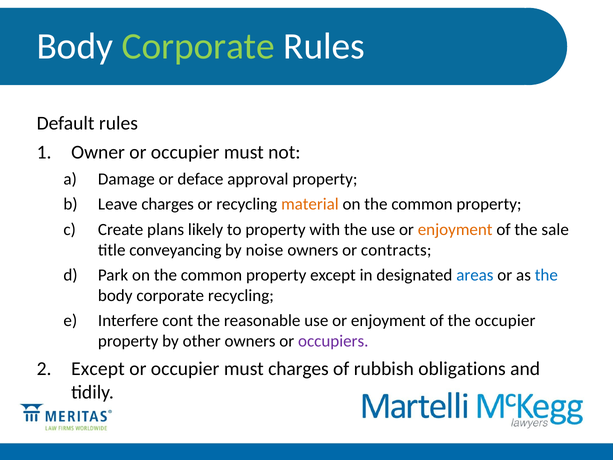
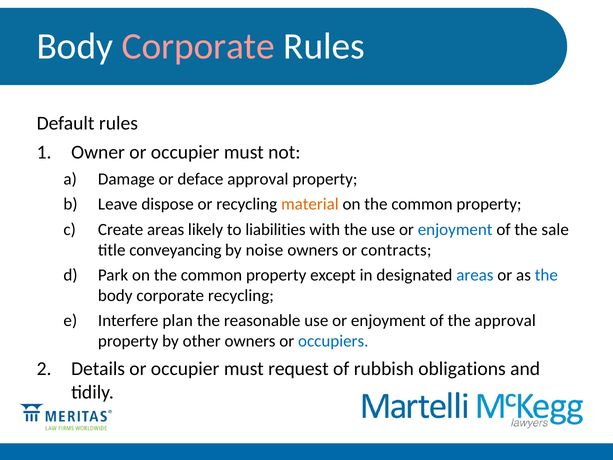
Corporate at (198, 47) colour: light green -> pink
Leave charges: charges -> dispose
Create plans: plans -> areas
to property: property -> liabilities
enjoyment at (455, 229) colour: orange -> blue
cont: cont -> plan
the occupier: occupier -> approval
occupiers colour: purple -> blue
Except at (98, 369): Except -> Details
must charges: charges -> request
